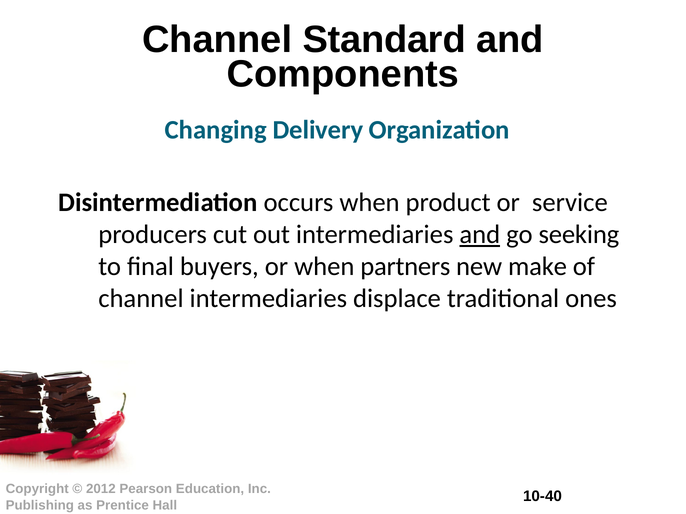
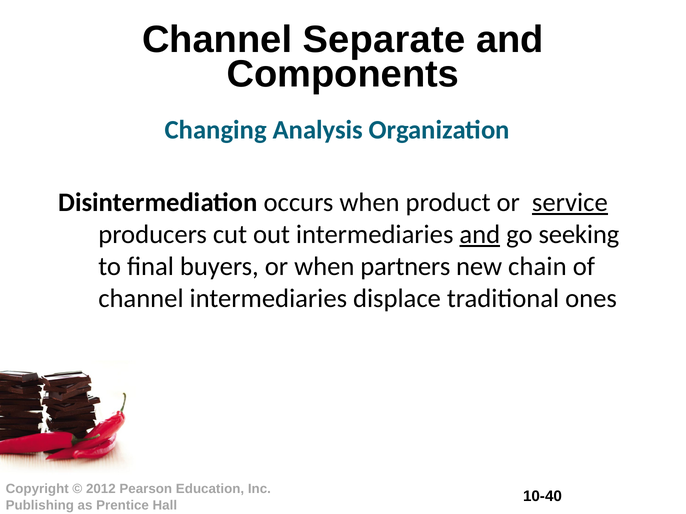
Standard: Standard -> Separate
Delivery: Delivery -> Analysis
service underline: none -> present
make: make -> chain
